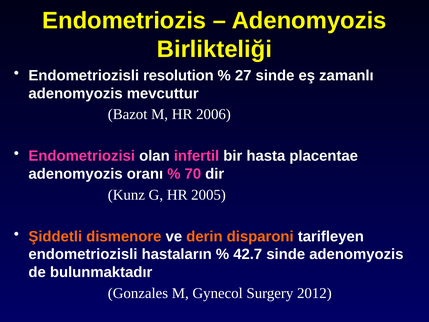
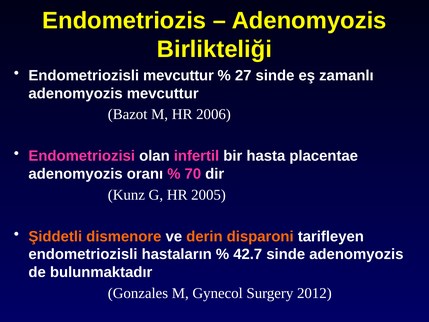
Endometriozisli resolution: resolution -> mevcuttur
